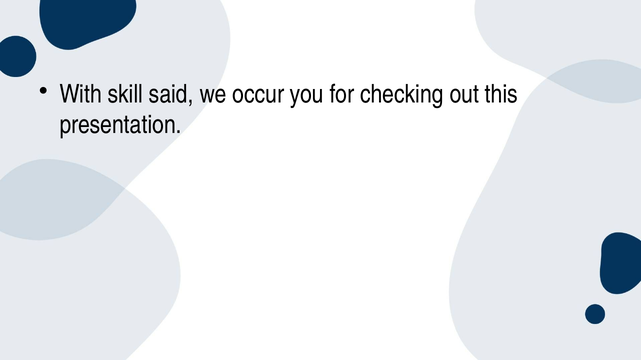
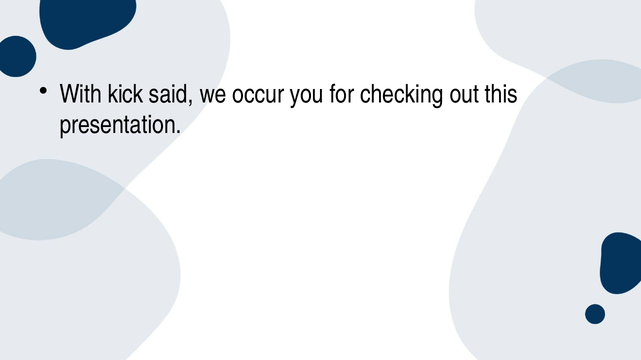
skill: skill -> kick
